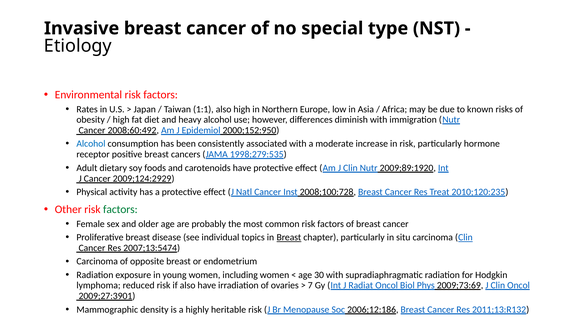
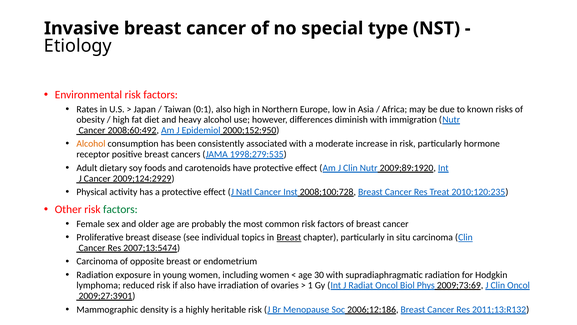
1:1: 1:1 -> 0:1
Alcohol at (91, 144) colour: blue -> orange
7: 7 -> 1
